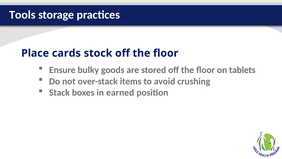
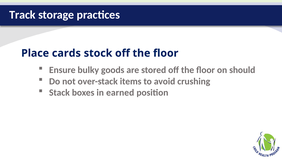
Tools: Tools -> Track
tablets: tablets -> should
